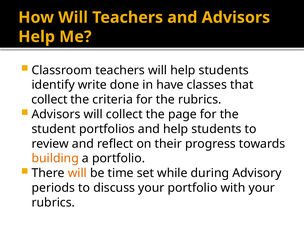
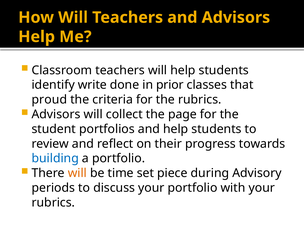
have: have -> prior
collect at (49, 100): collect -> proud
building colour: orange -> blue
while: while -> piece
